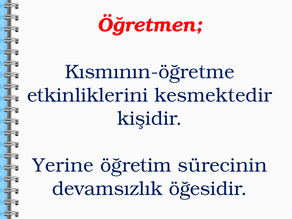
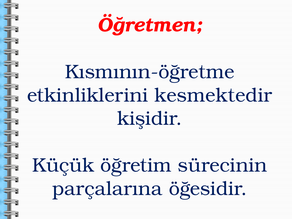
Yerine: Yerine -> Küçük
devamsızlık: devamsızlık -> parçalarına
